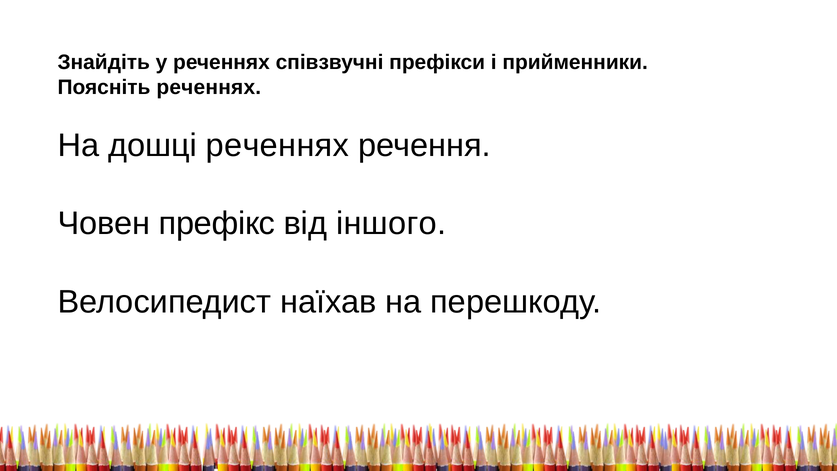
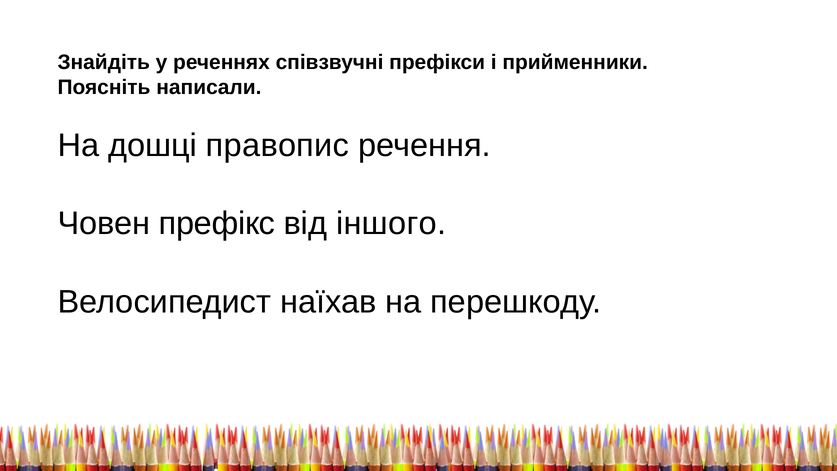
Поясніть реченнях: реченнях -> написали
дошці реченнях: реченнях -> правопис
